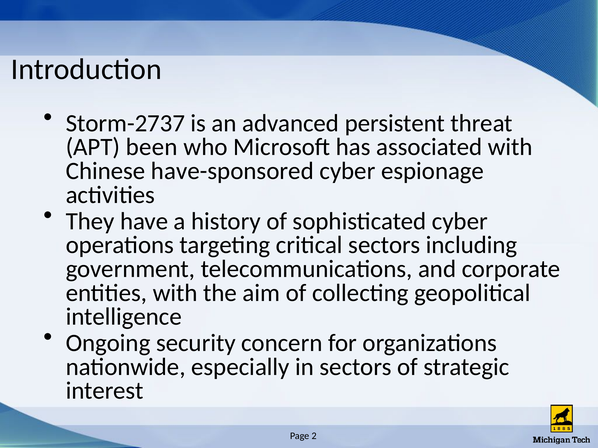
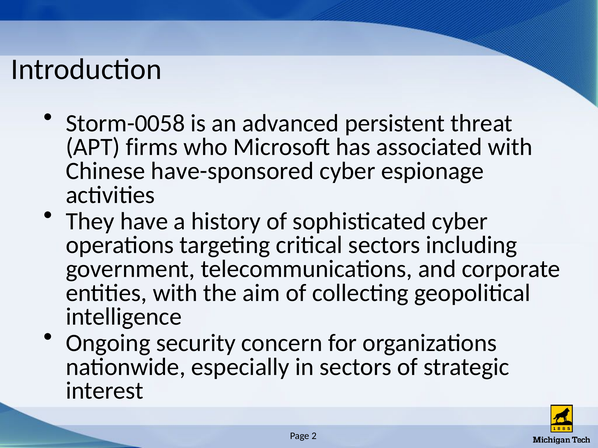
Storm-2737: Storm-2737 -> Storm-0058
been: been -> firms
